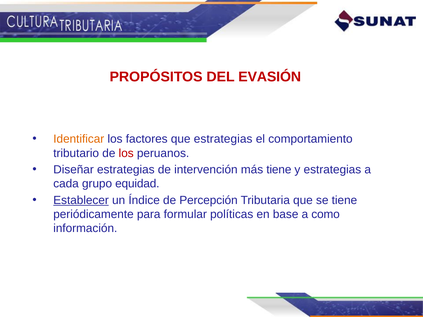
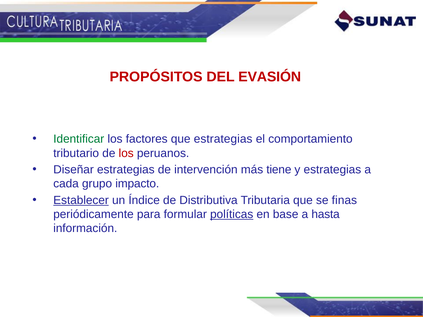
Identificar colour: orange -> green
equidad: equidad -> impacto
Percepción: Percepción -> Distributiva
se tiene: tiene -> finas
políticas underline: none -> present
como: como -> hasta
